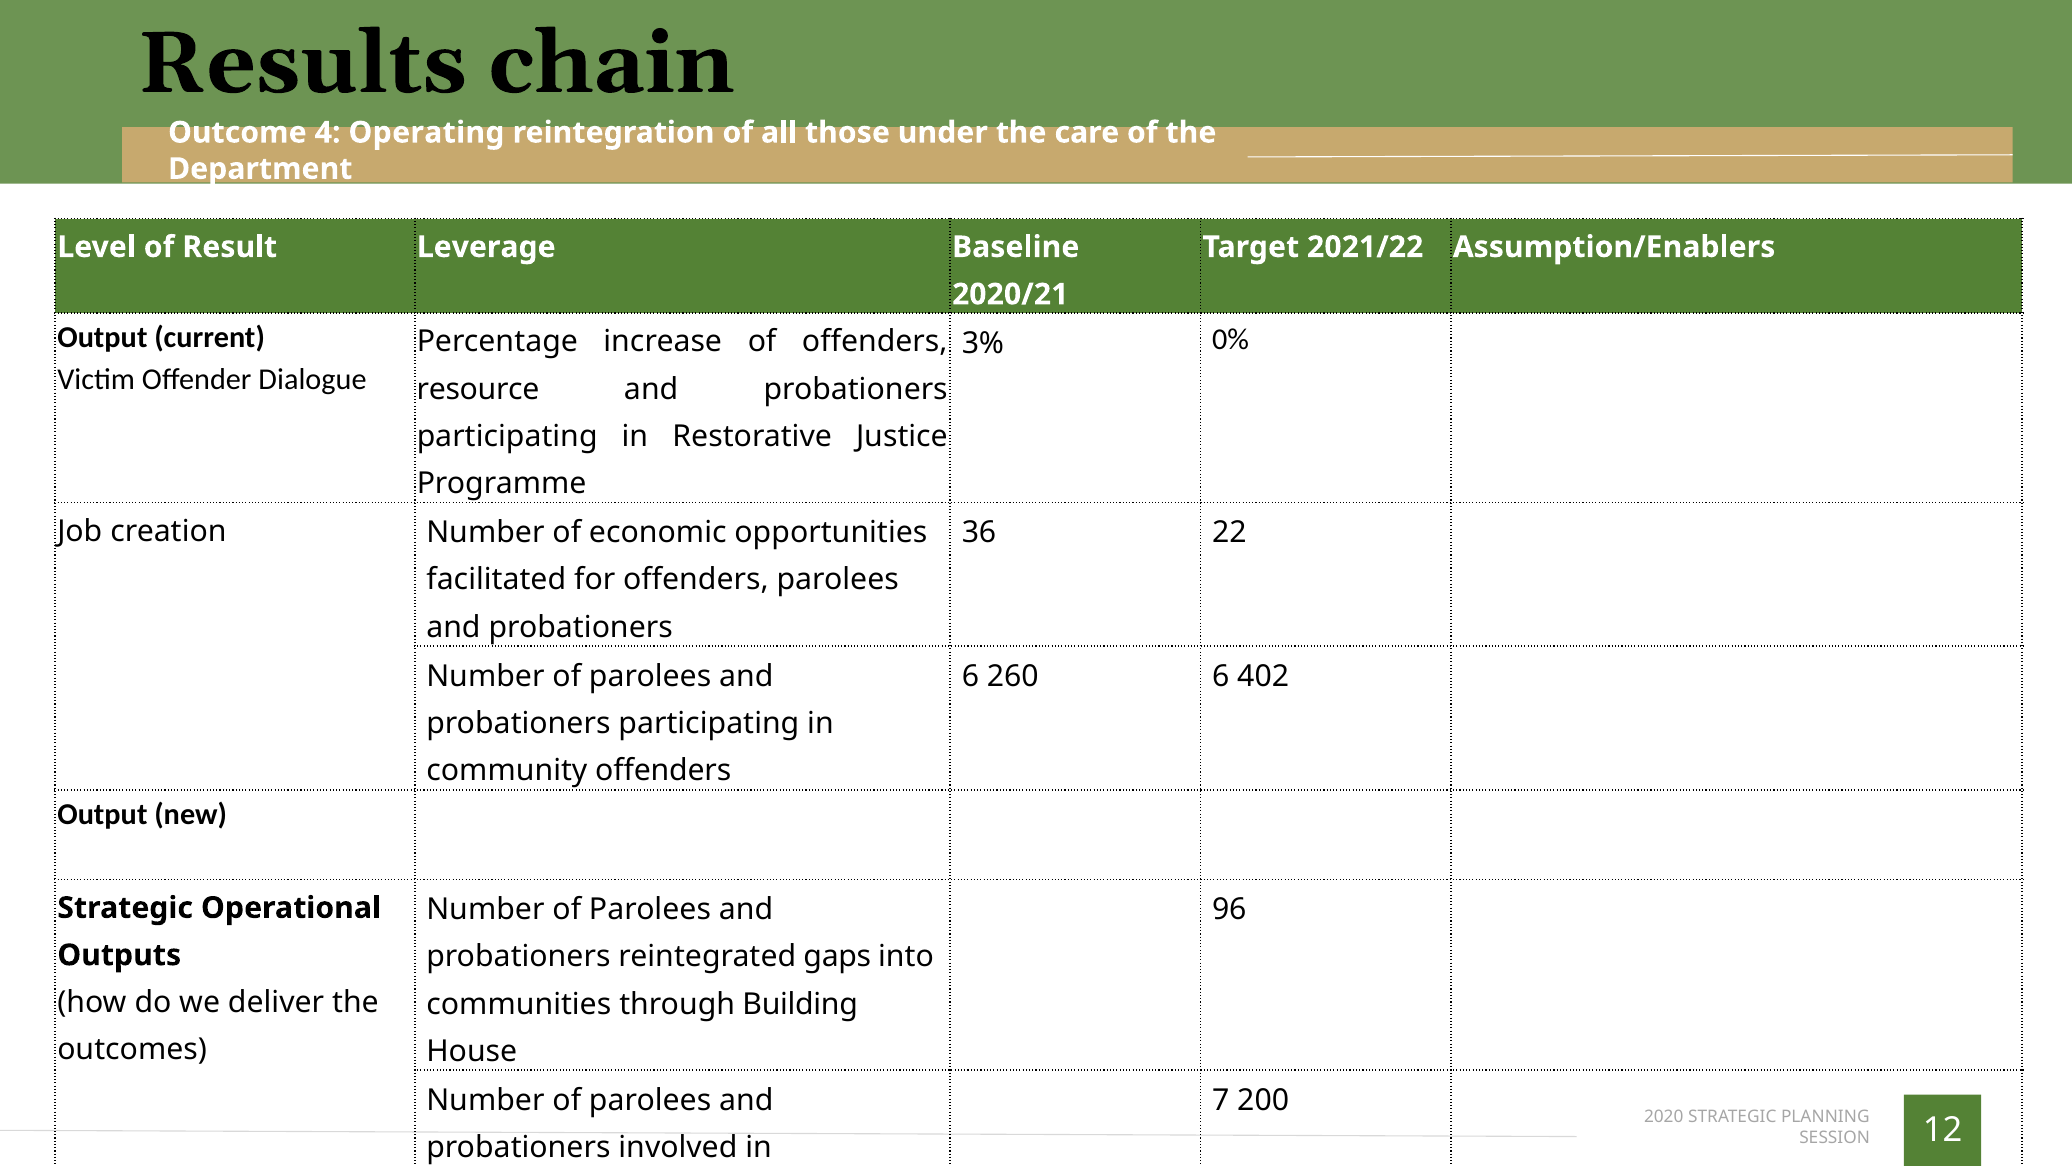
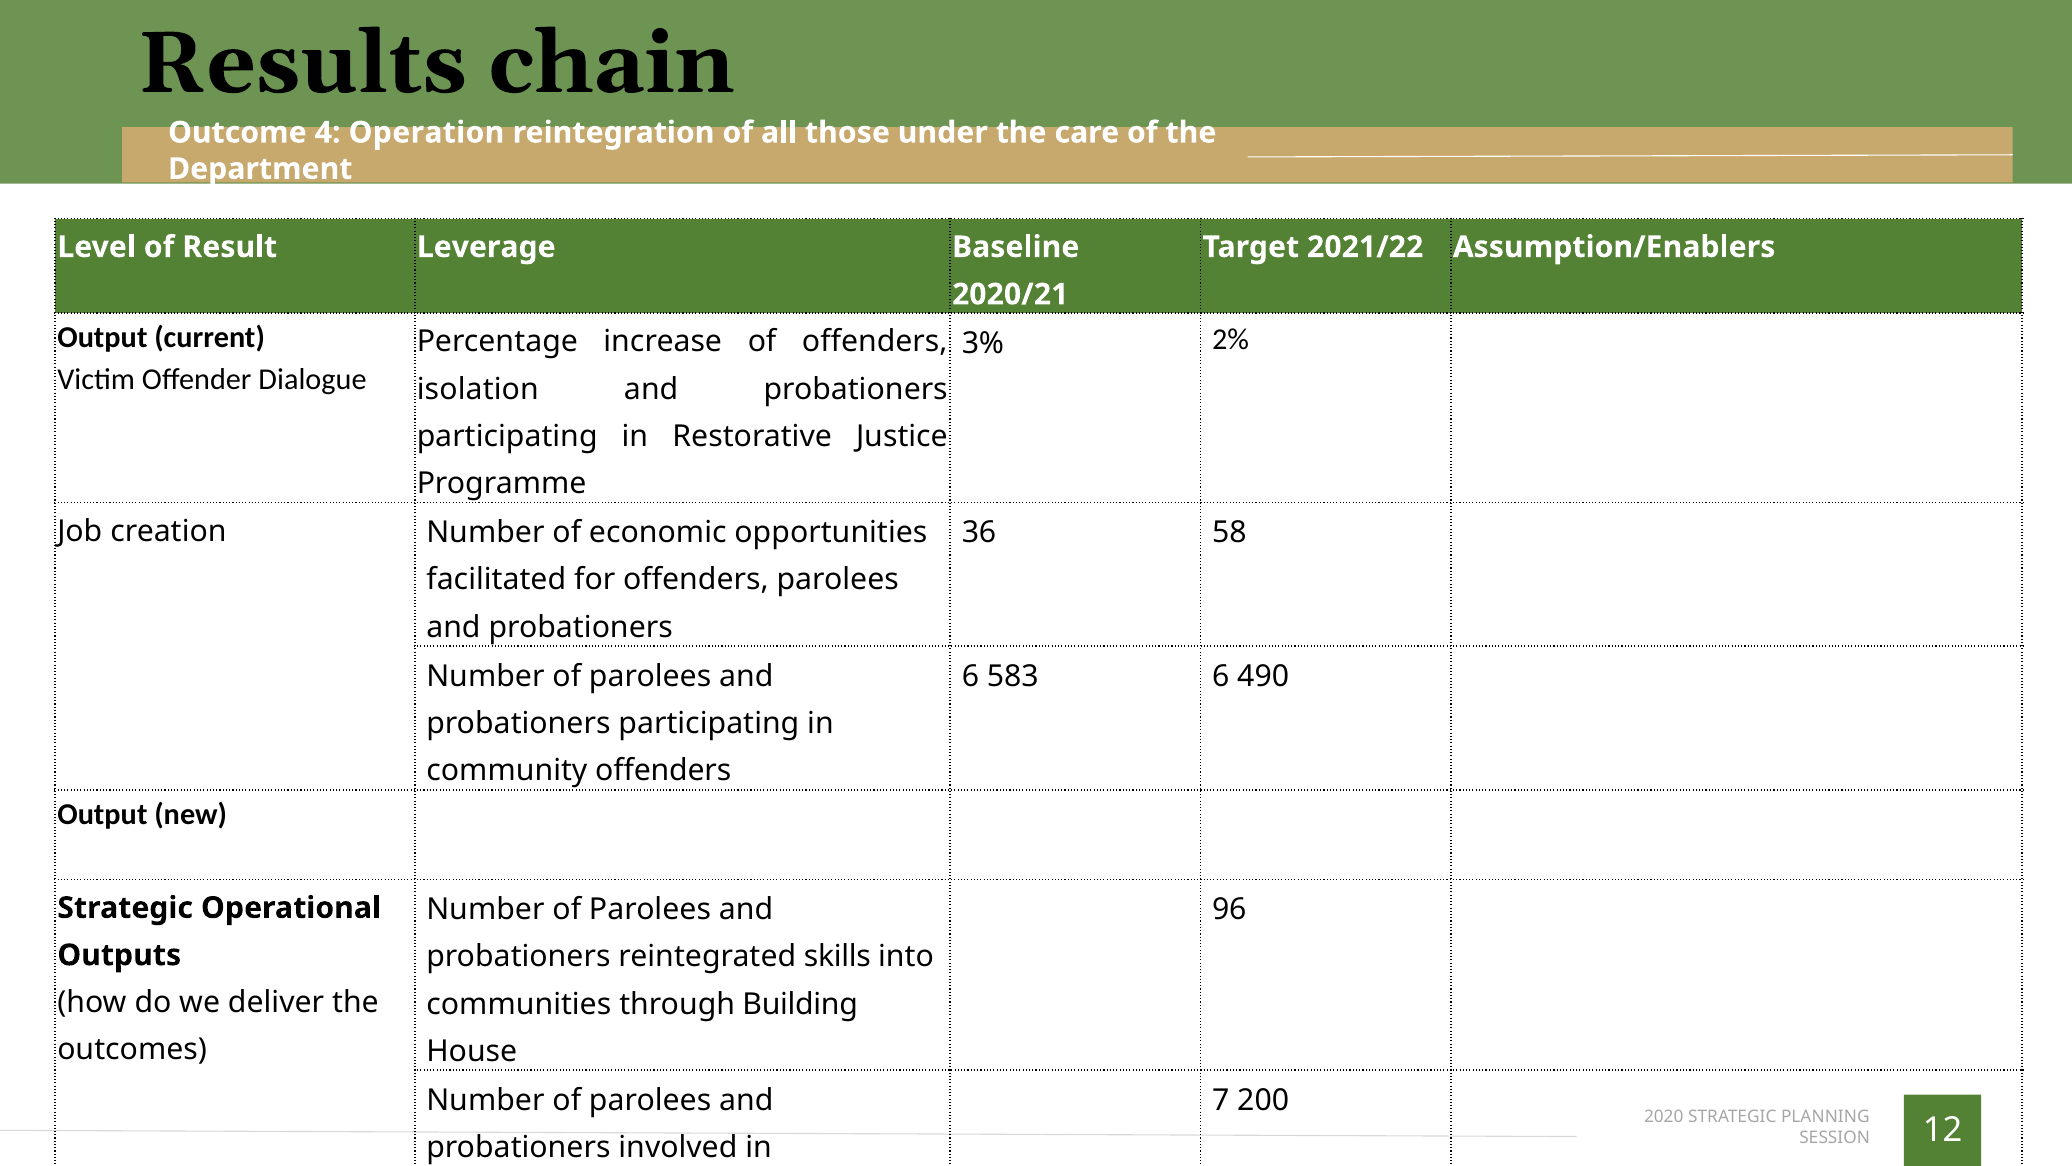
Operating: Operating -> Operation
0%: 0% -> 2%
resource: resource -> isolation
22: 22 -> 58
260: 260 -> 583
402: 402 -> 490
gaps: gaps -> skills
